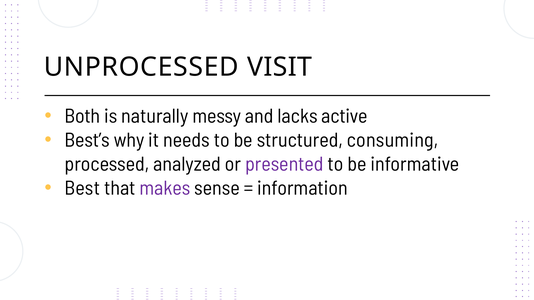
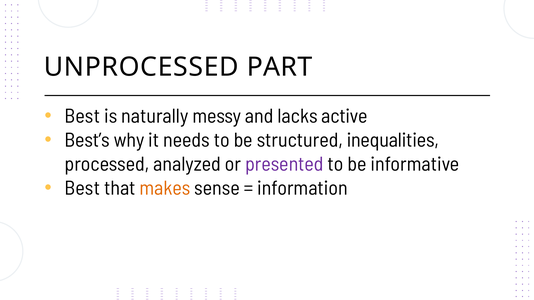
VISIT: VISIT -> PART
Both at (82, 117): Both -> Best
consuming: consuming -> inequalities
makes colour: purple -> orange
